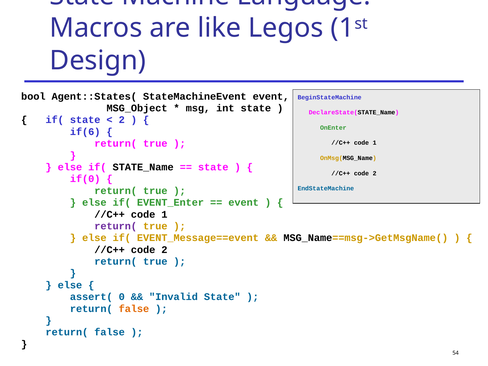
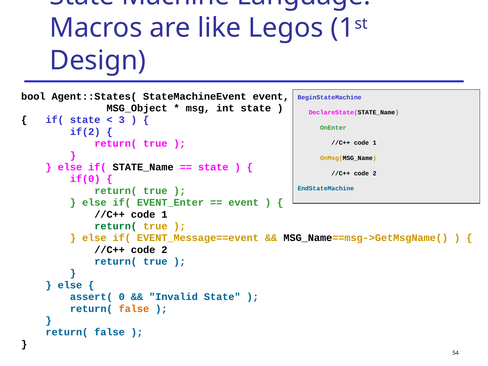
2 at (122, 120): 2 -> 3
if(6: if(6 -> if(2
return( at (116, 226) colour: purple -> green
